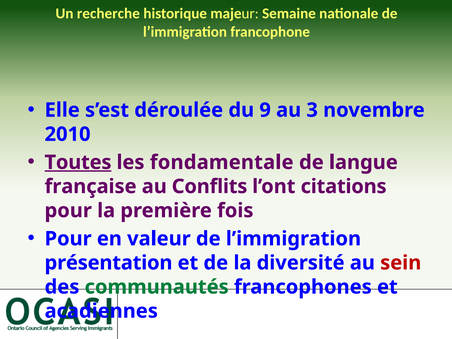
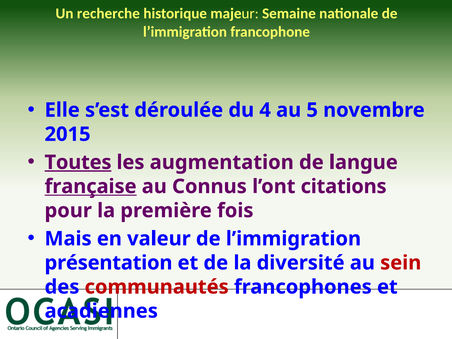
9: 9 -> 4
3: 3 -> 5
2010: 2010 -> 2015
fondamentale: fondamentale -> augmentation
française underline: none -> present
Conflits: Conflits -> Connus
Pour at (68, 239): Pour -> Mais
communautés colour: green -> red
